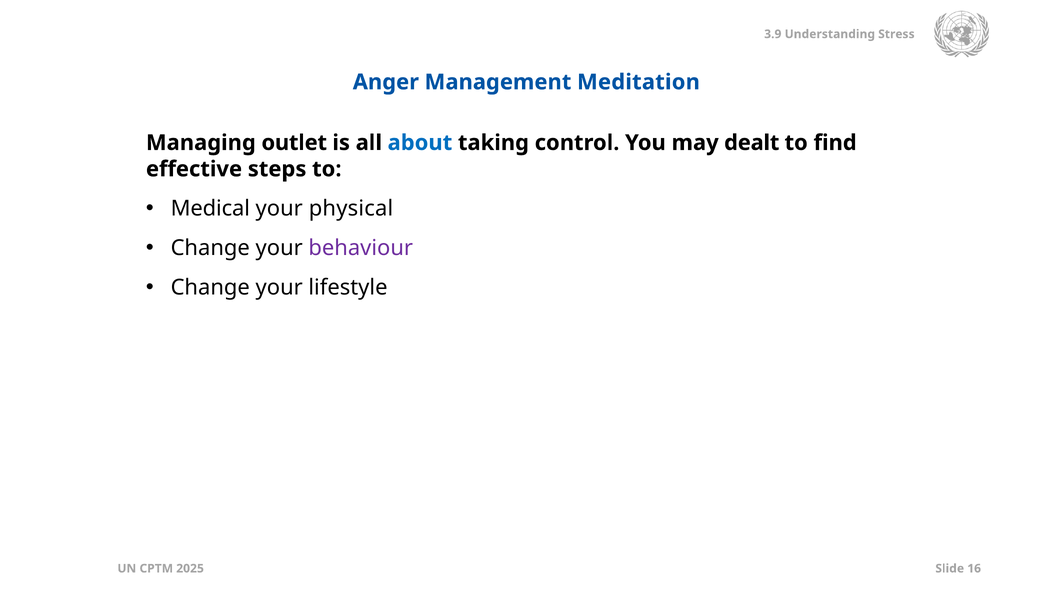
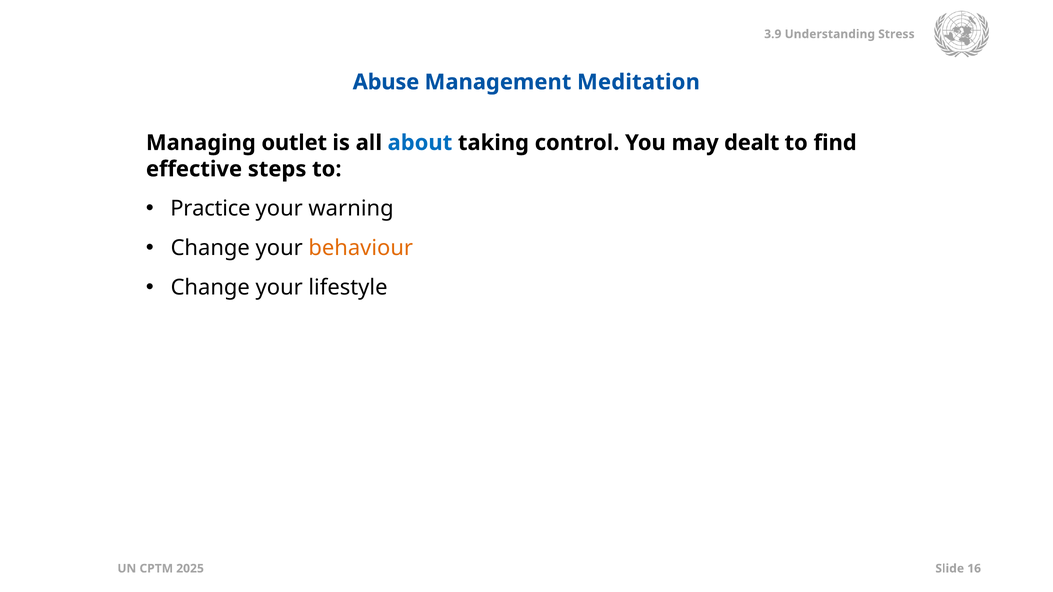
Anger: Anger -> Abuse
Medical: Medical -> Practice
physical: physical -> warning
behaviour colour: purple -> orange
